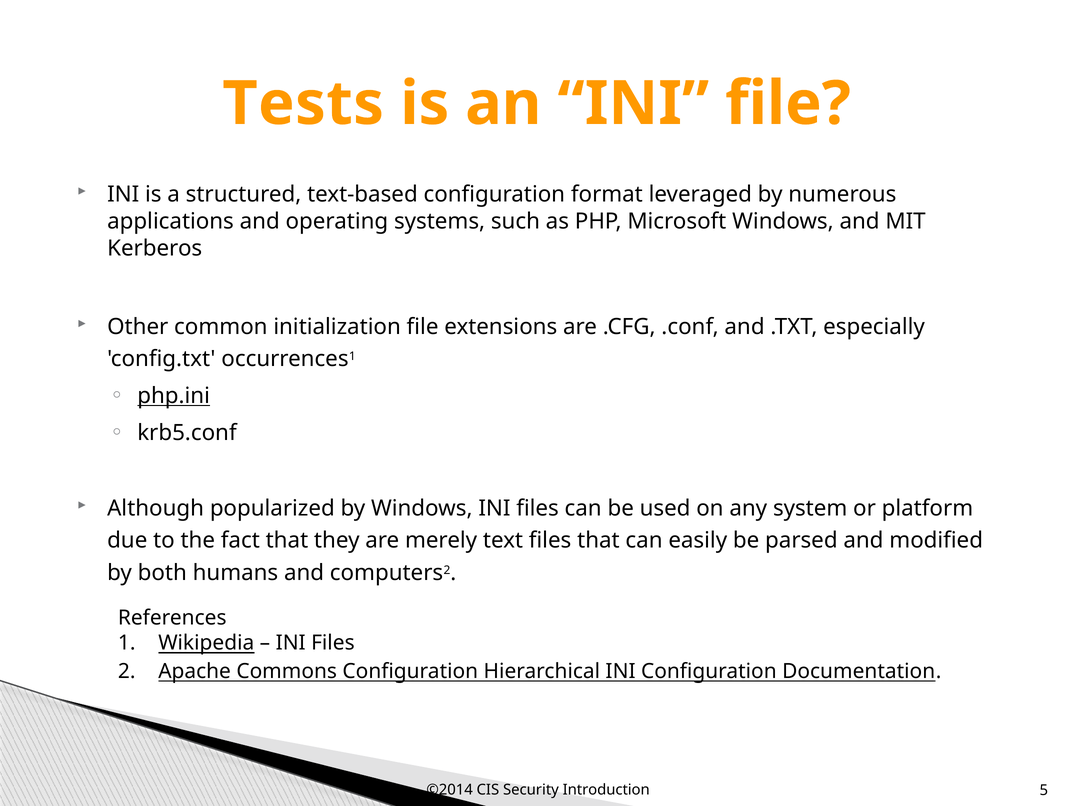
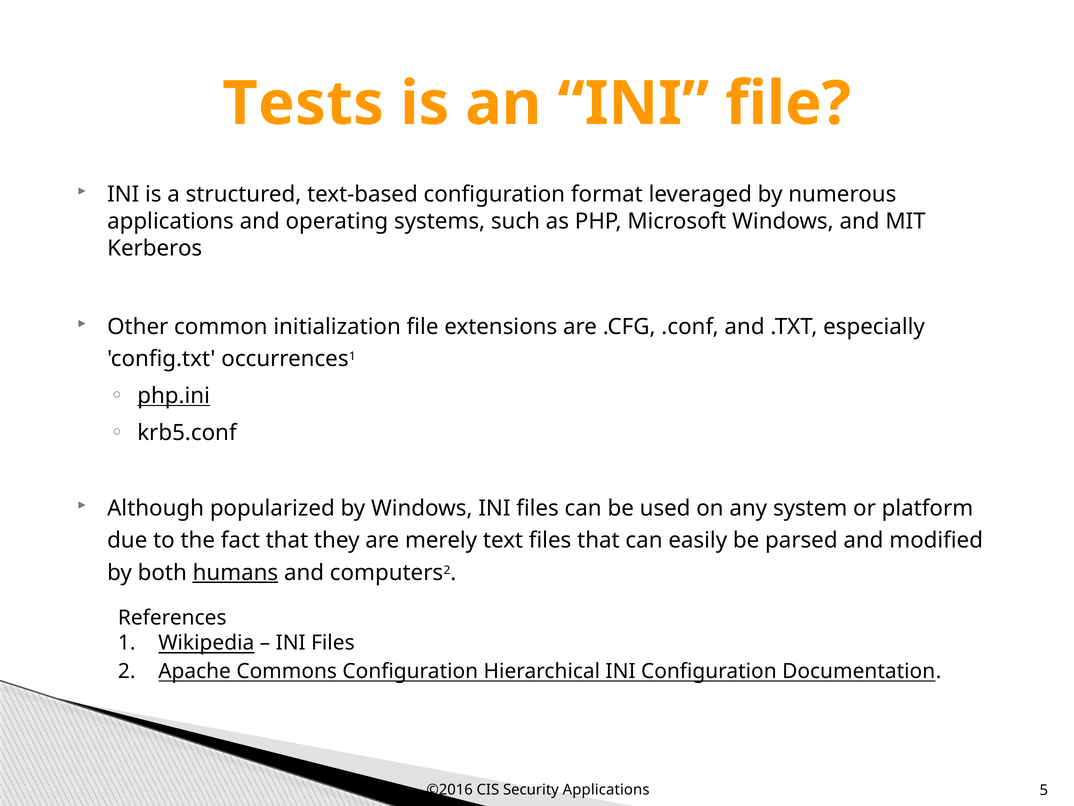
humans underline: none -> present
©2014: ©2014 -> ©2016
Security Introduction: Introduction -> Applications
